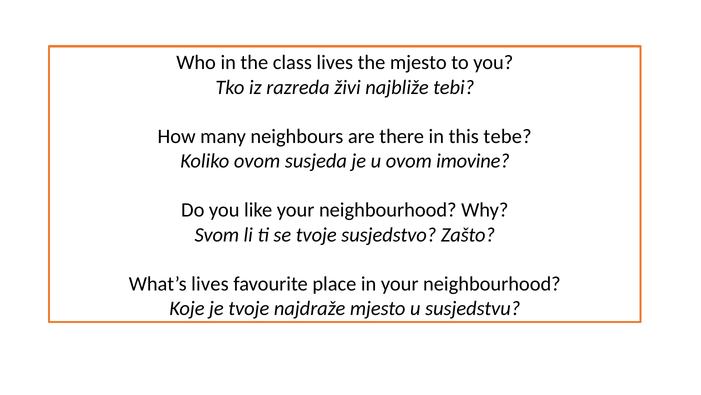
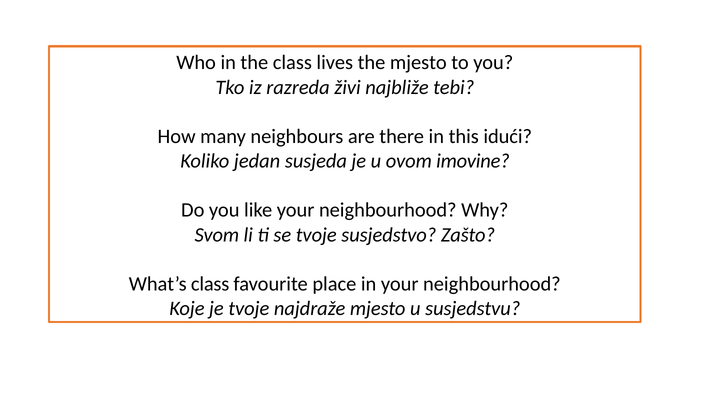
tebe: tebe -> idući
Koliko ovom: ovom -> jedan
What’s lives: lives -> class
